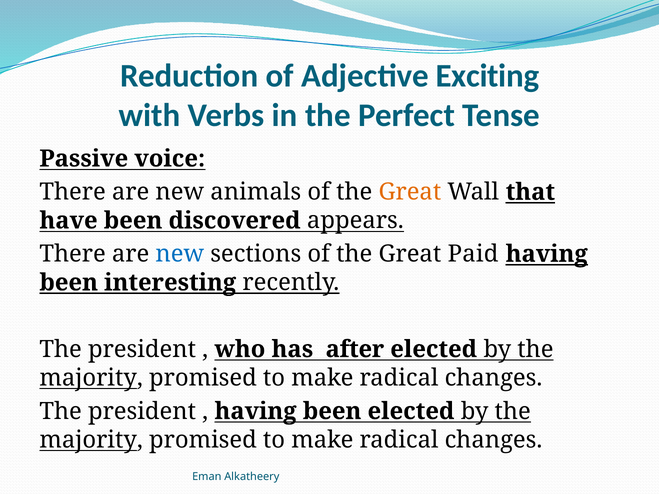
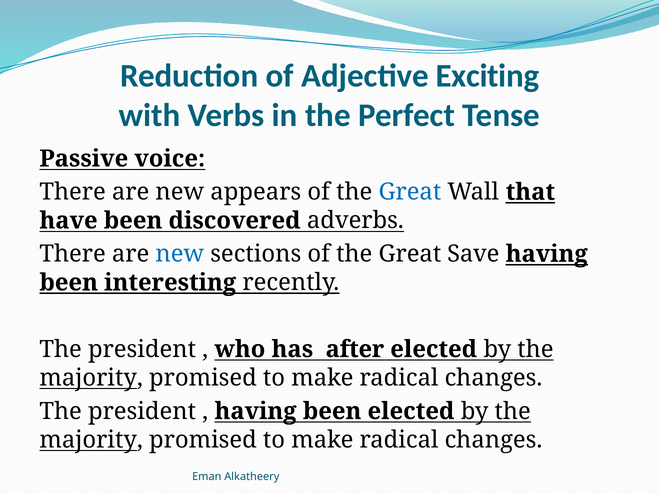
animals: animals -> appears
Great at (410, 192) colour: orange -> blue
appears: appears -> adverbs
Paid: Paid -> Save
